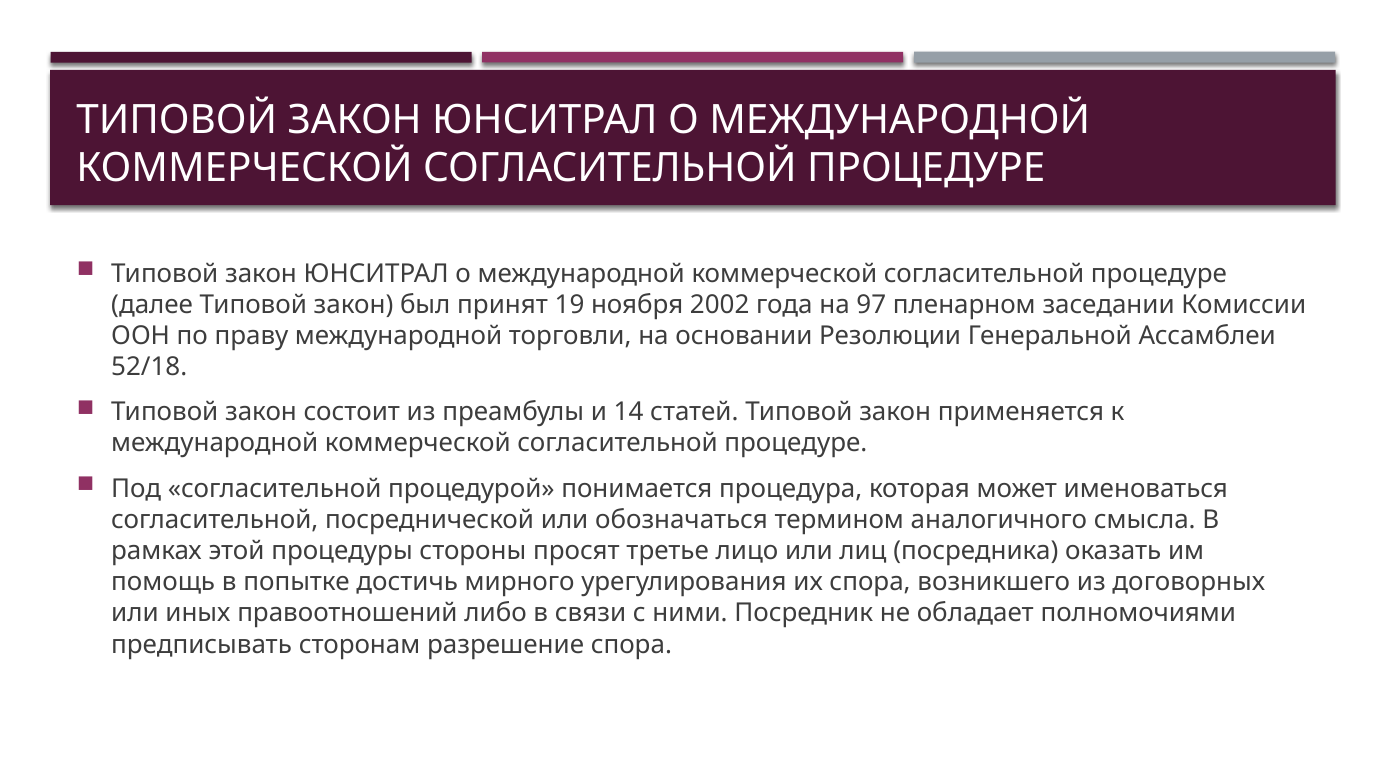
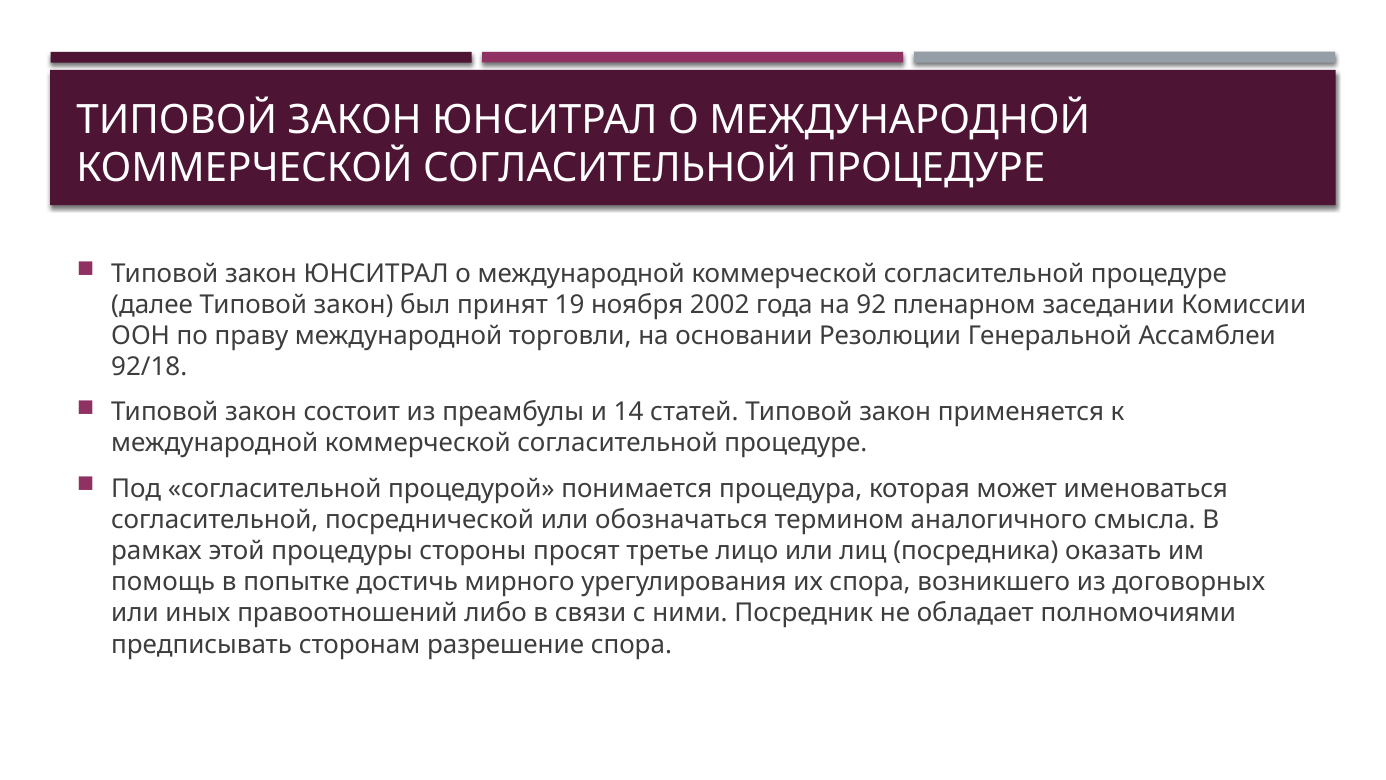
97: 97 -> 92
52/18: 52/18 -> 92/18
